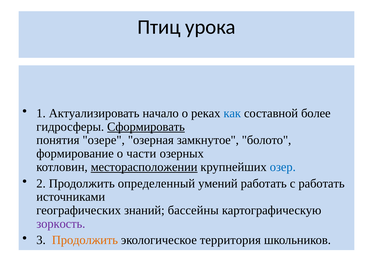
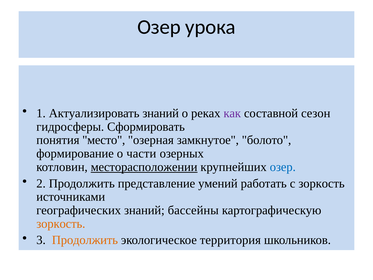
Птиц at (159, 27): Птиц -> Озер
Актуализировать начало: начало -> знаний
как colour: blue -> purple
более: более -> сезон
Сформировать underline: present -> none
озере: озере -> место
определенный: определенный -> представление
с работать: работать -> зоркость
зоркость at (61, 224) colour: purple -> orange
